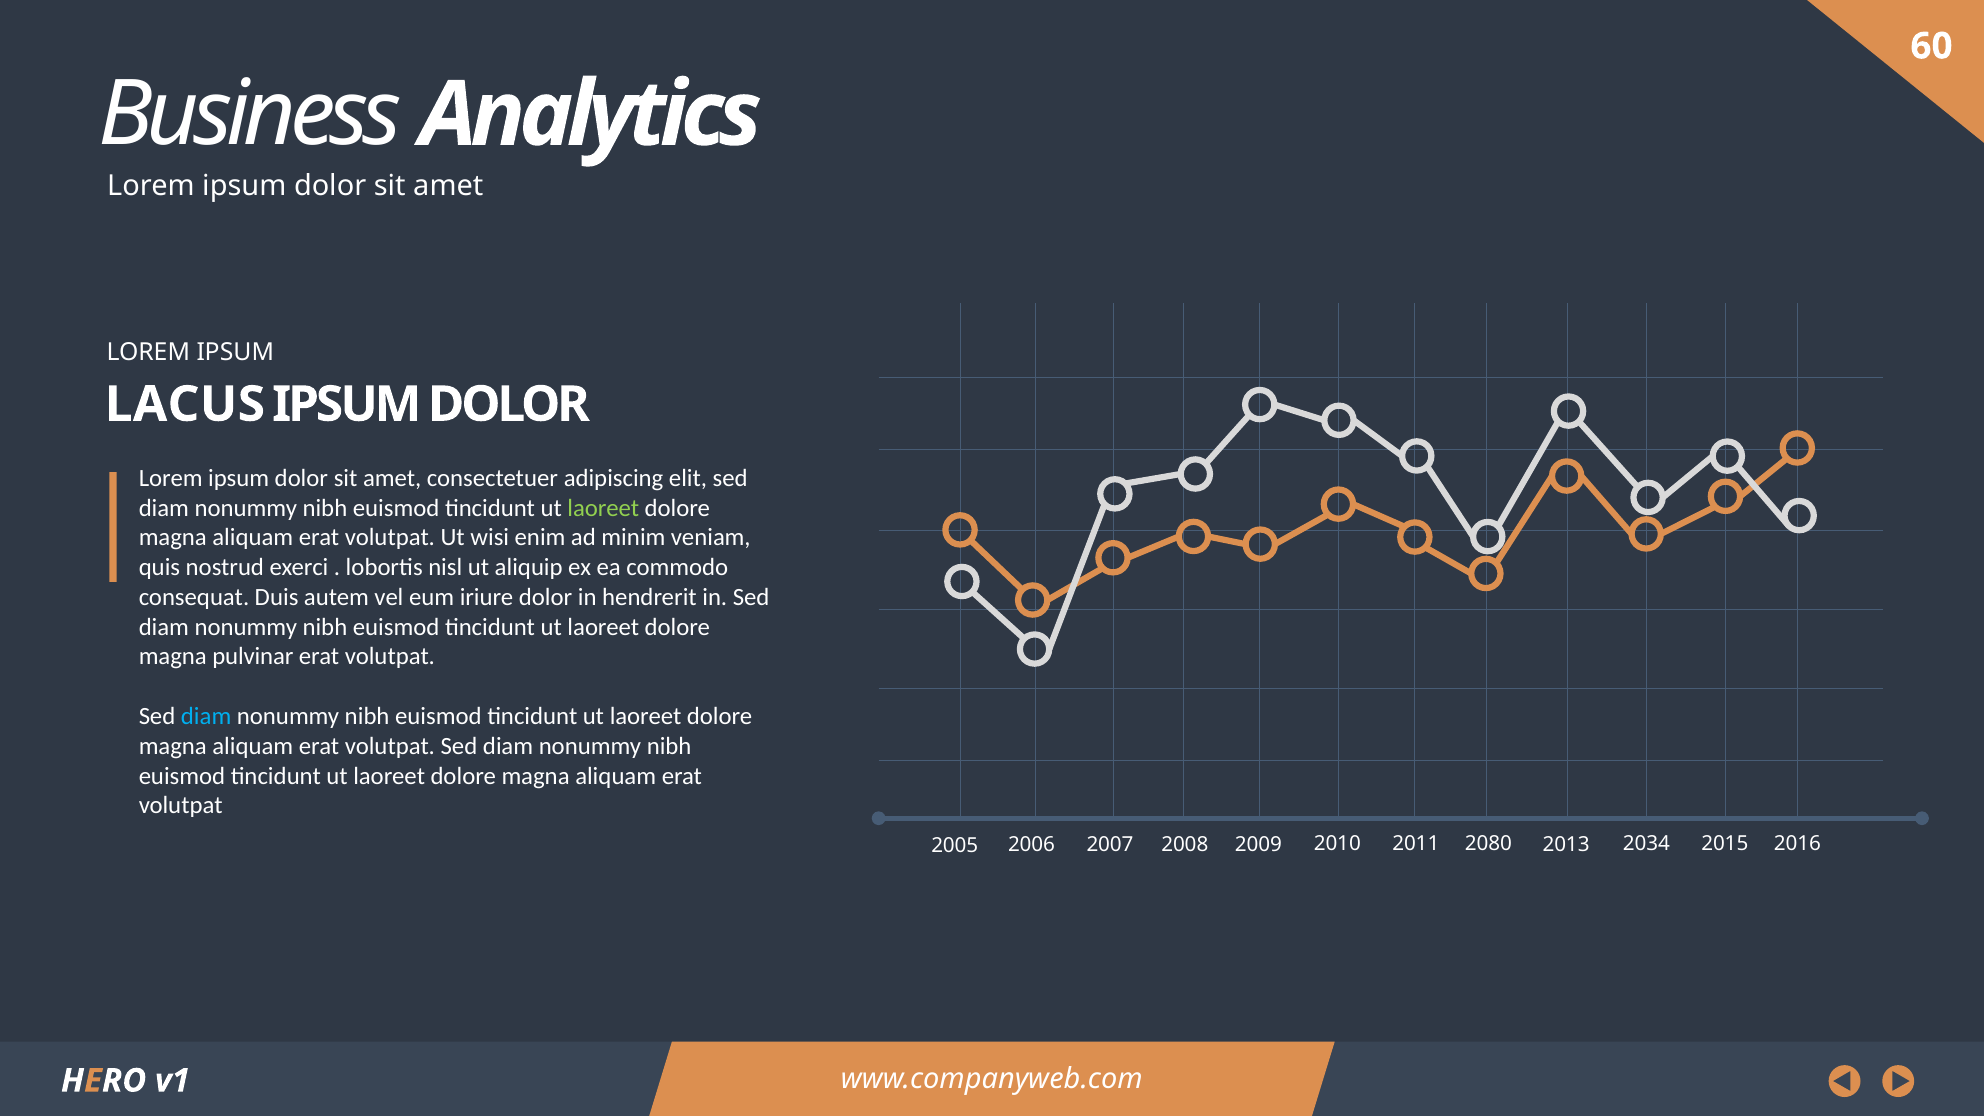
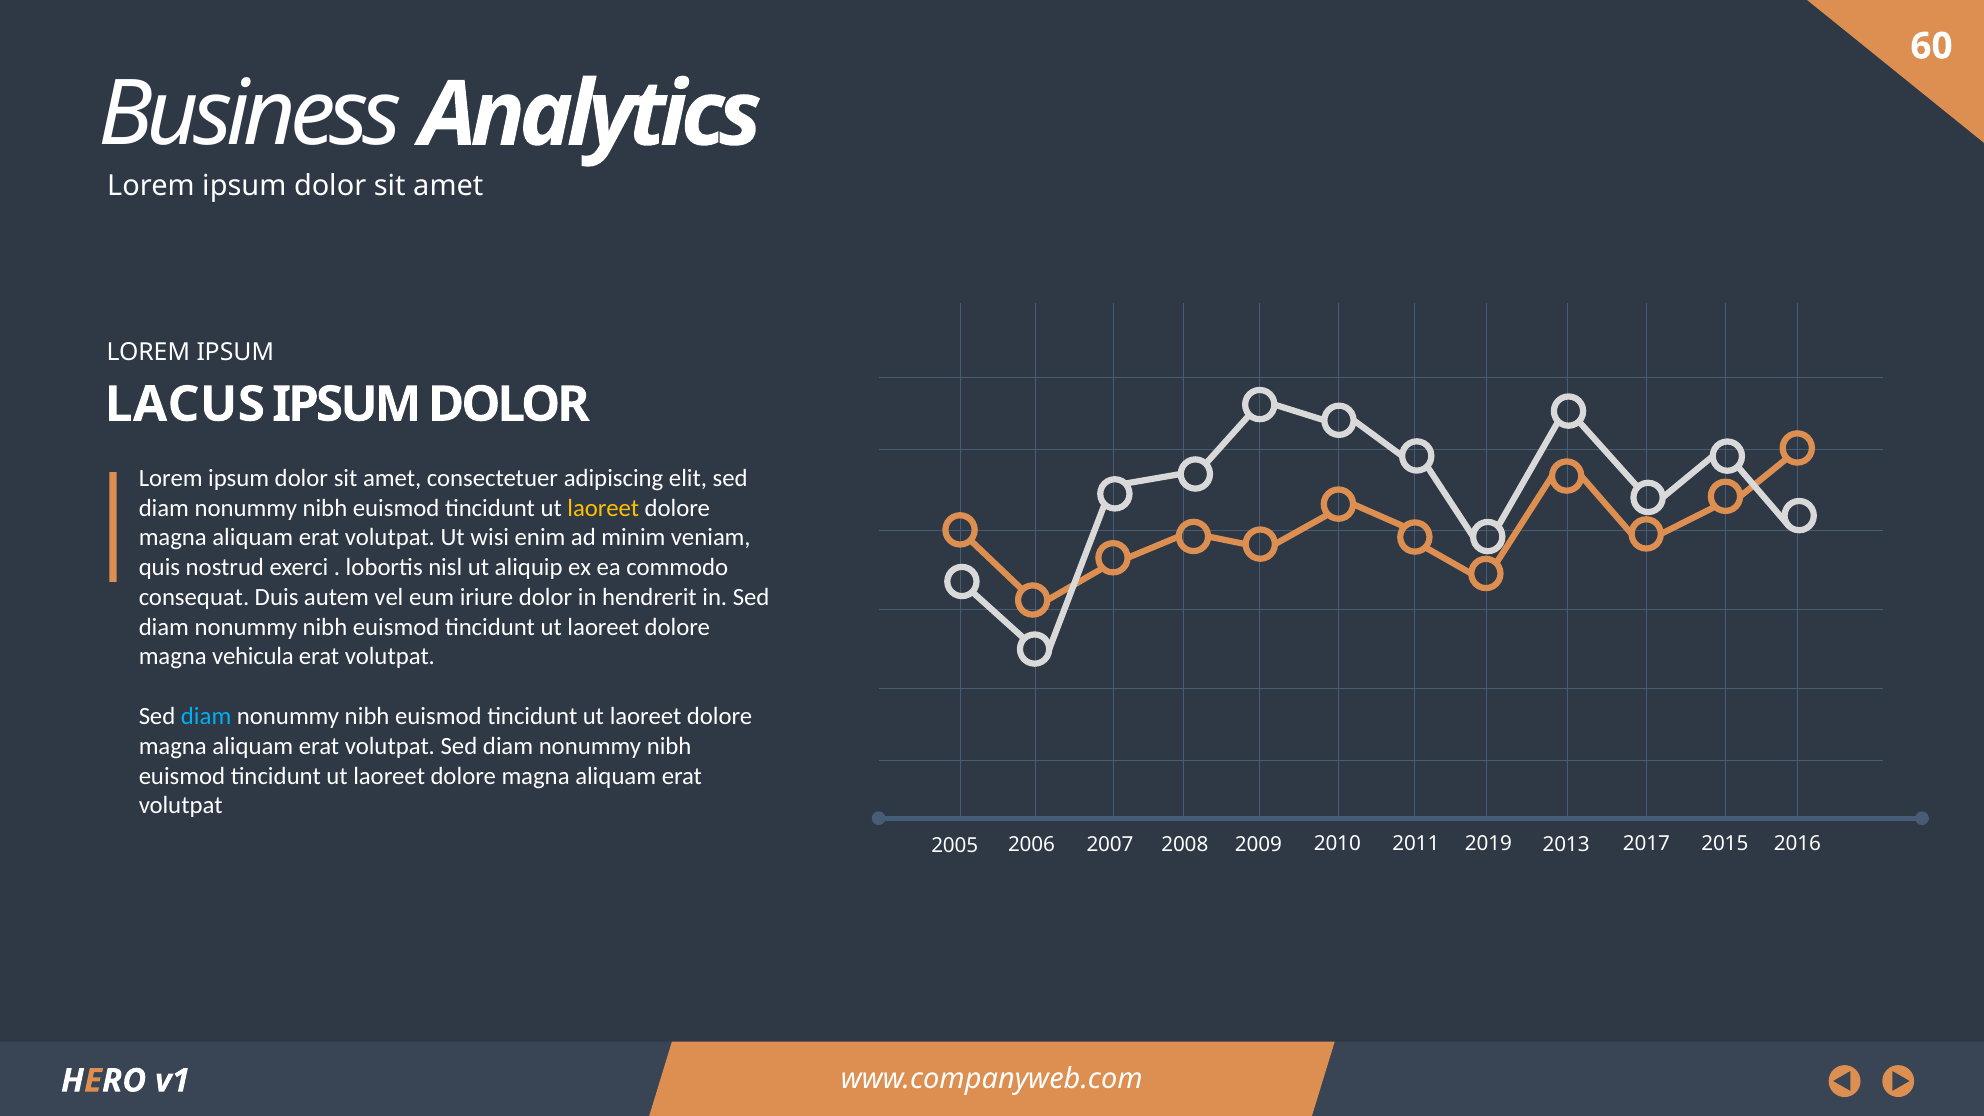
laoreet at (603, 508) colour: light green -> yellow
pulvinar: pulvinar -> vehicula
2080: 2080 -> 2019
2034: 2034 -> 2017
